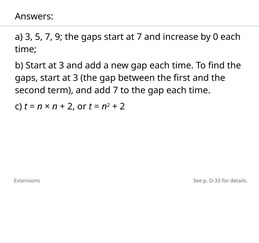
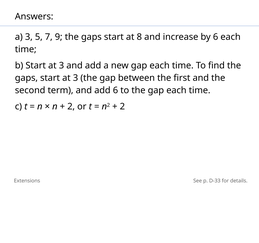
at 7: 7 -> 8
by 0: 0 -> 6
add 7: 7 -> 6
